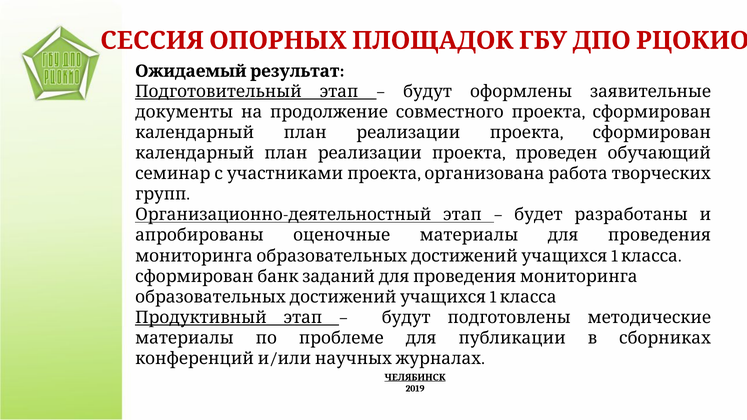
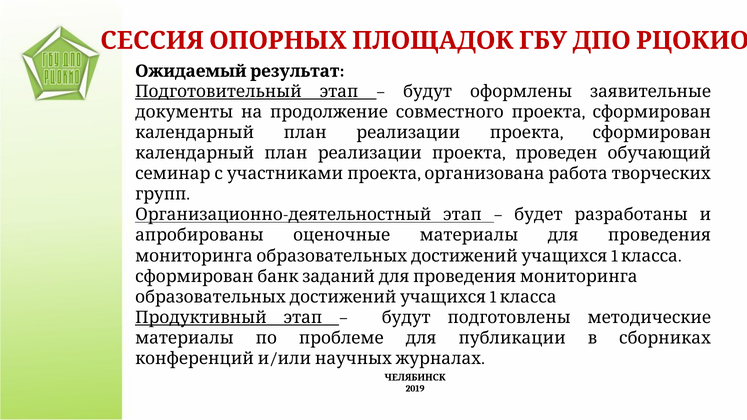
ЧЕЛЯБИНСК underline: present -> none
